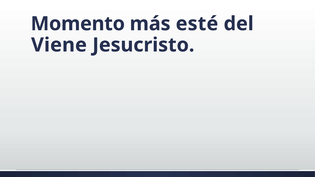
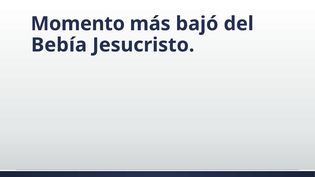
esté: esté -> bajó
Viene: Viene -> Bebía
